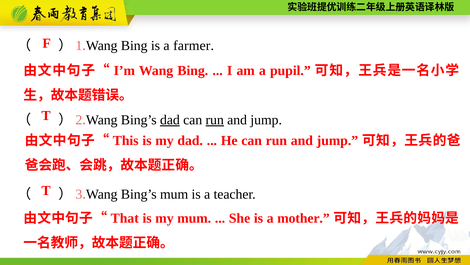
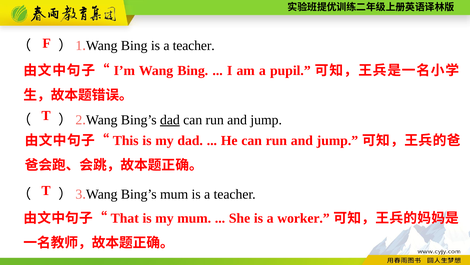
Bing is a farmer: farmer -> teacher
run at (215, 120) underline: present -> none
mother: mother -> worker
